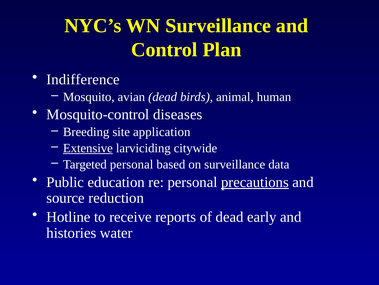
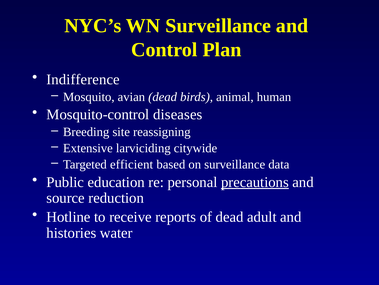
application: application -> reassigning
Extensive underline: present -> none
Targeted personal: personal -> efficient
early: early -> adult
